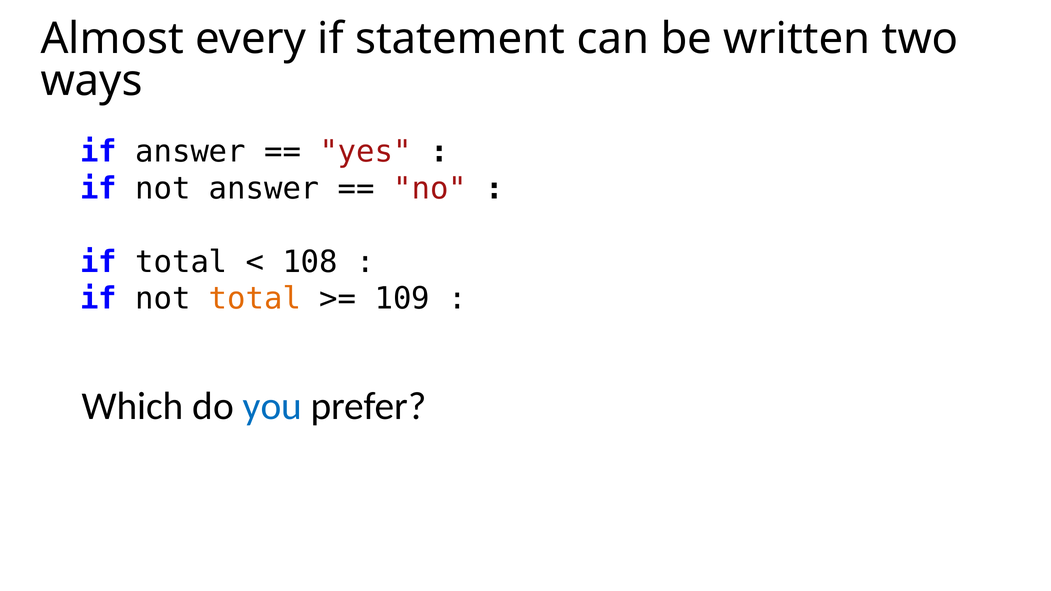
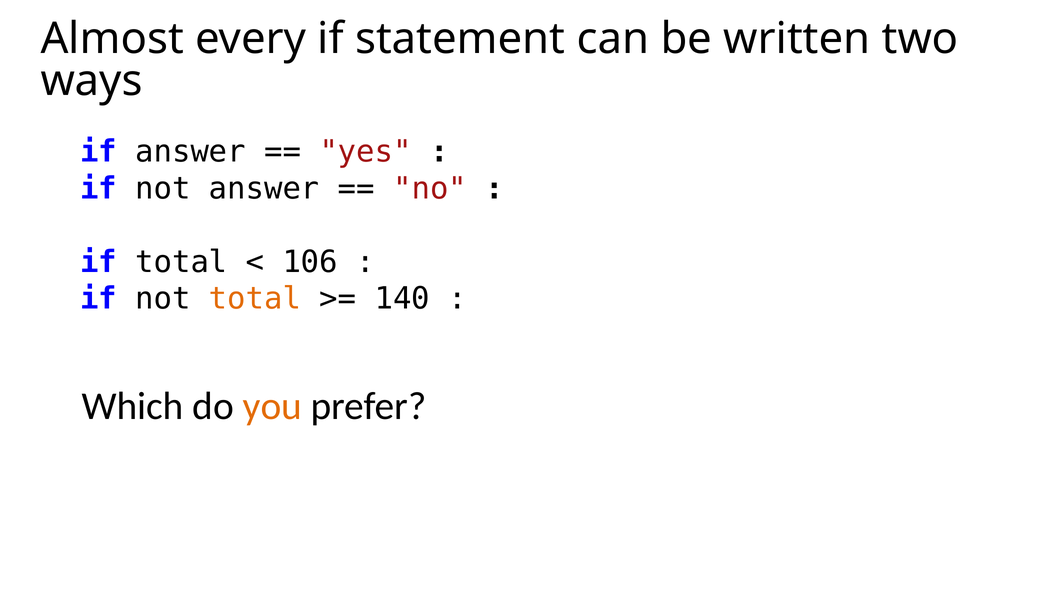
108: 108 -> 106
109: 109 -> 140
you colour: blue -> orange
